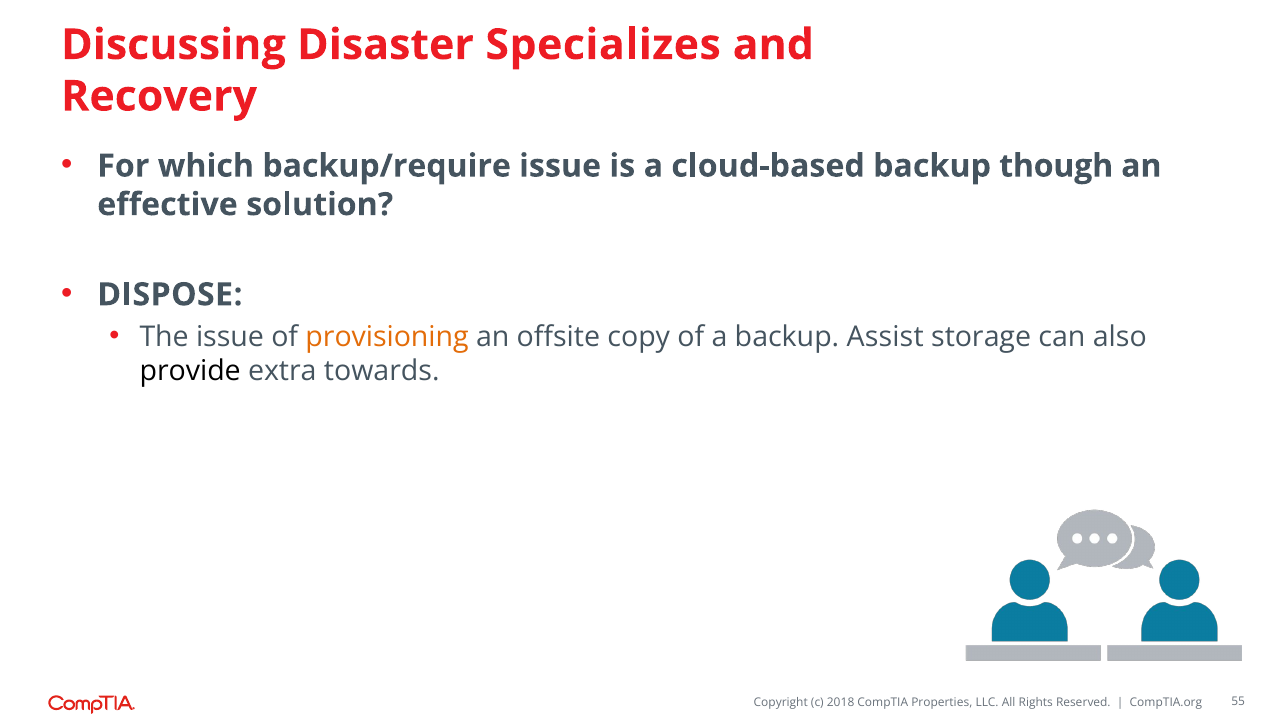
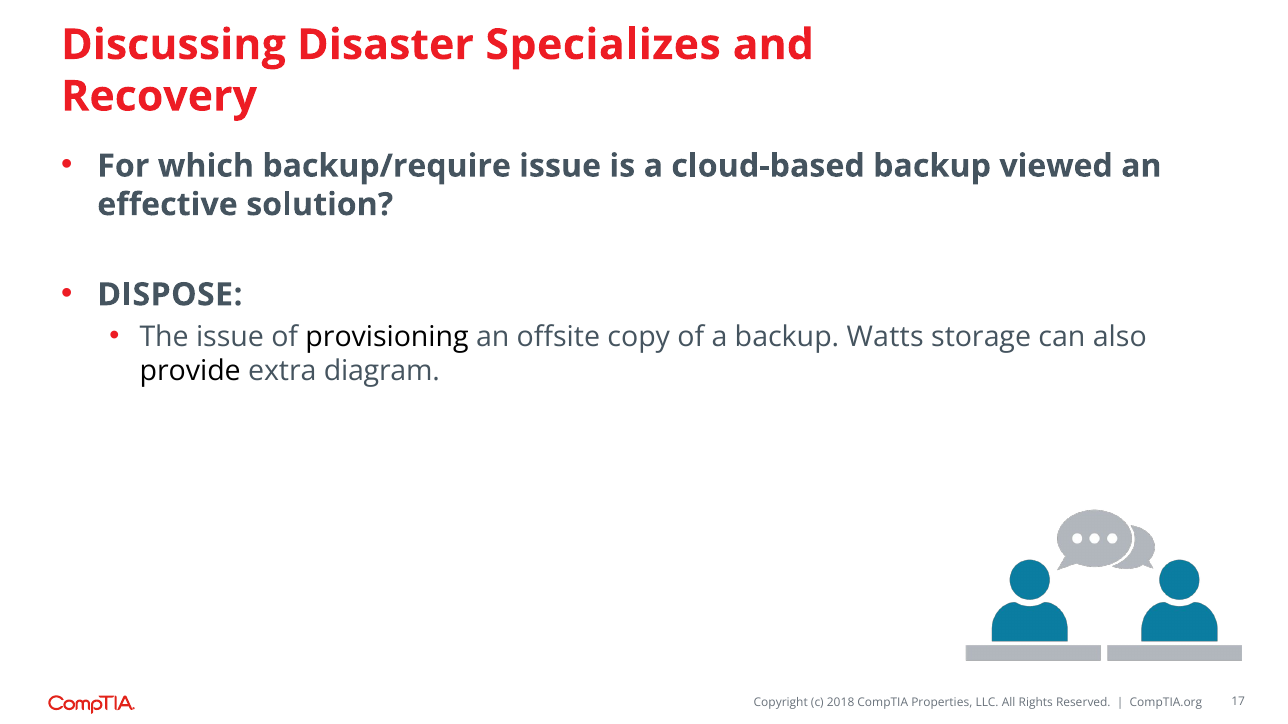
though: though -> viewed
provisioning colour: orange -> black
Assist: Assist -> Watts
towards: towards -> diagram
55: 55 -> 17
